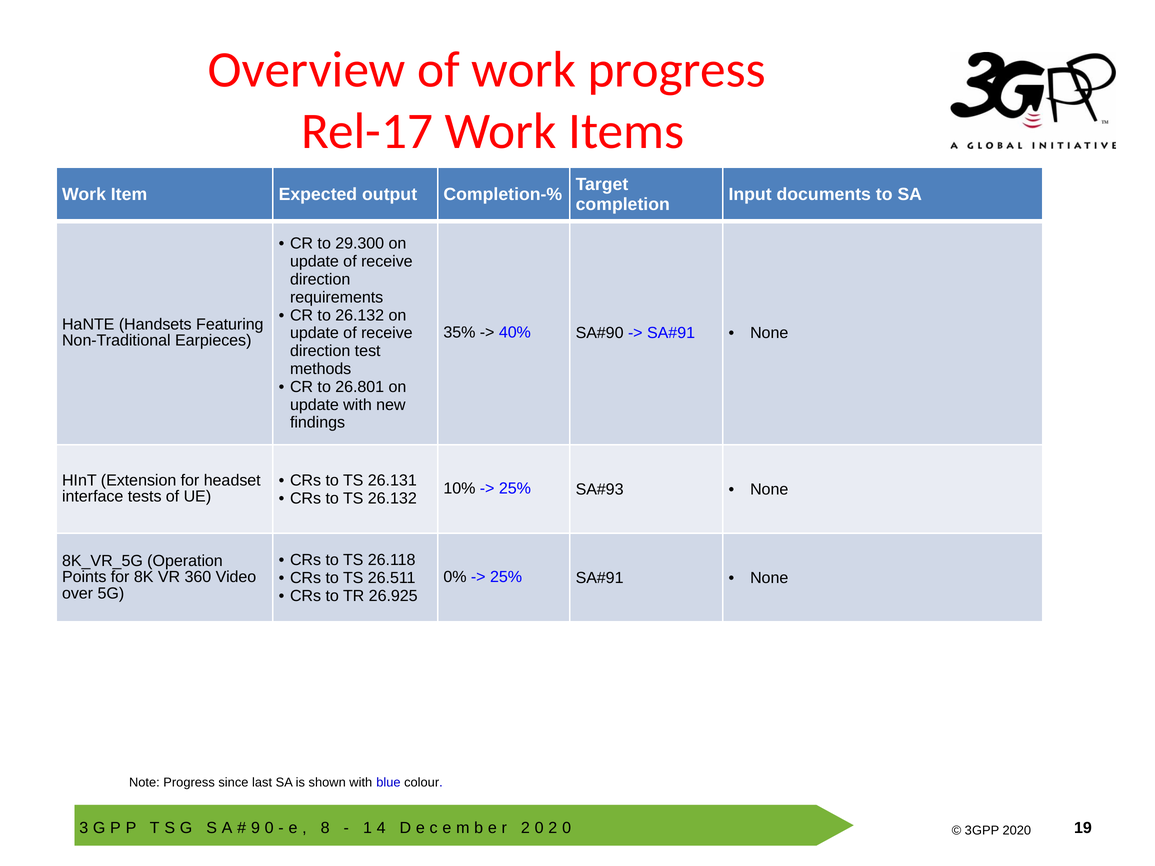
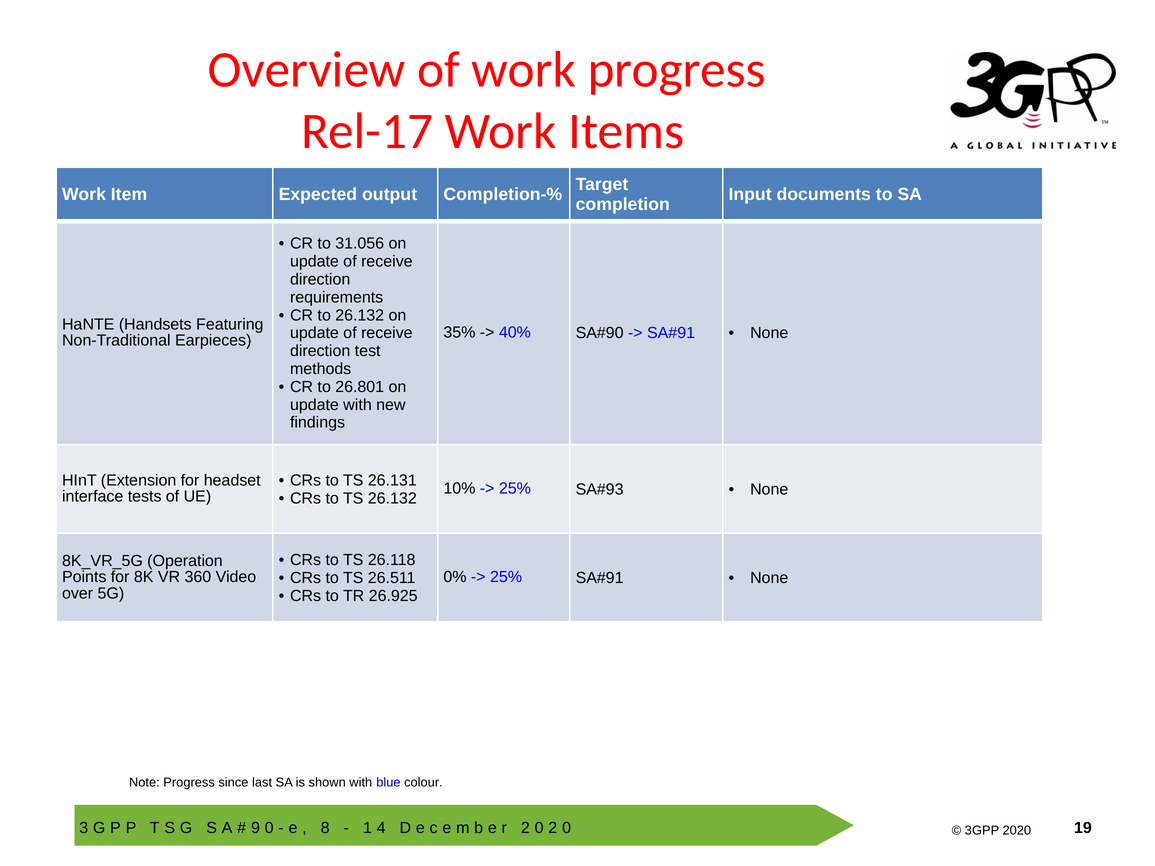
29.300: 29.300 -> 31.056
